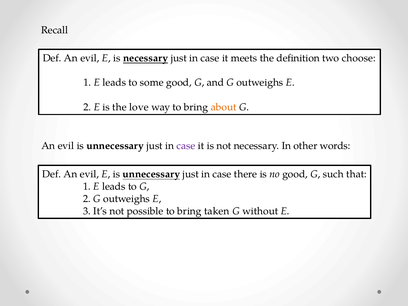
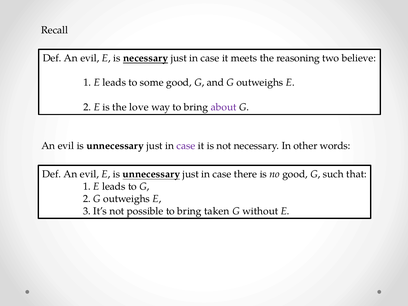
definition: definition -> reasoning
choose: choose -> believe
about colour: orange -> purple
